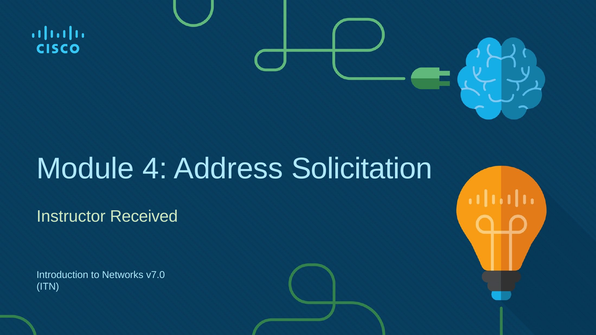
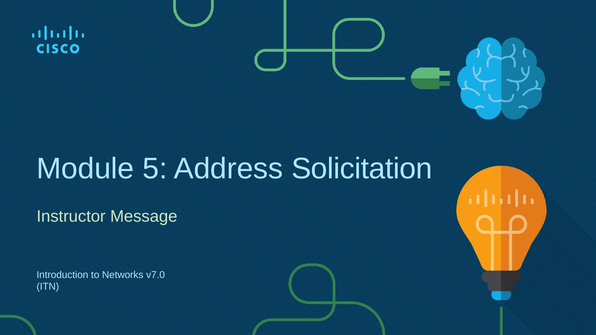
4: 4 -> 5
Received: Received -> Message
